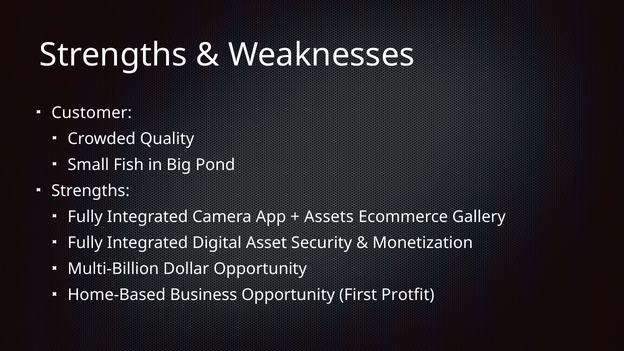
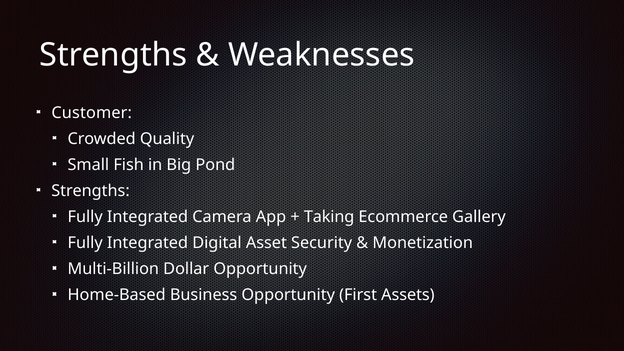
Assets: Assets -> Taking
Protfit: Protfit -> Assets
